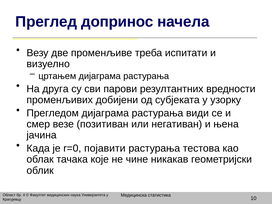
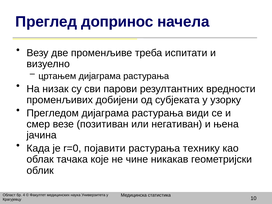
друга: друга -> низак
тестова: тестова -> технику
